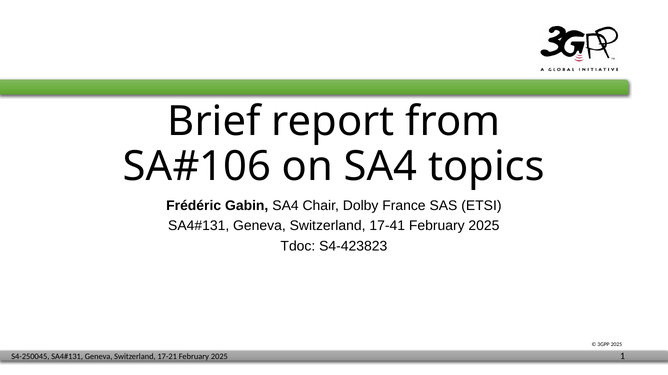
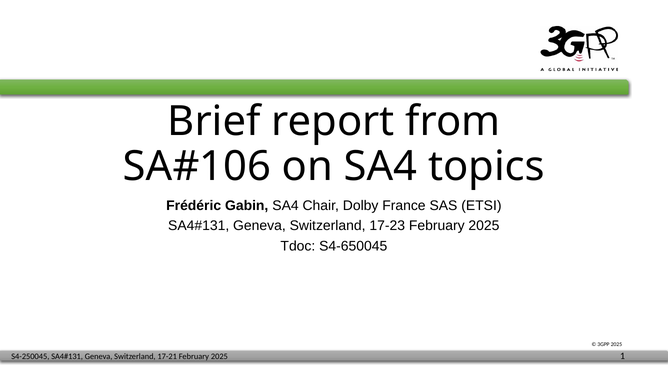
17-41: 17-41 -> 17-23
S4-423823: S4-423823 -> S4-650045
